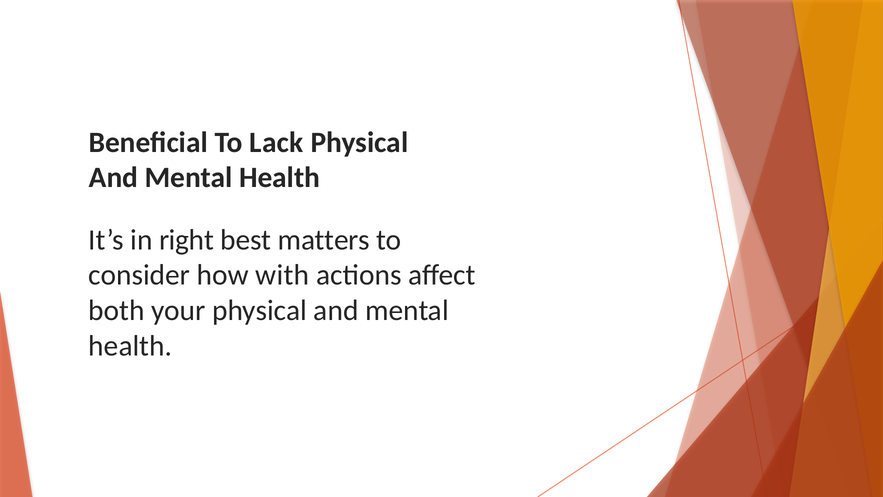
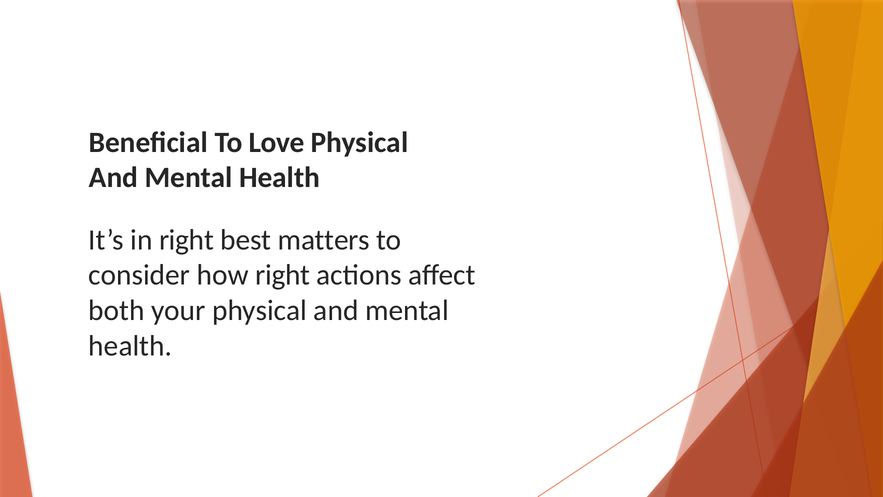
Lack: Lack -> Love
how with: with -> right
